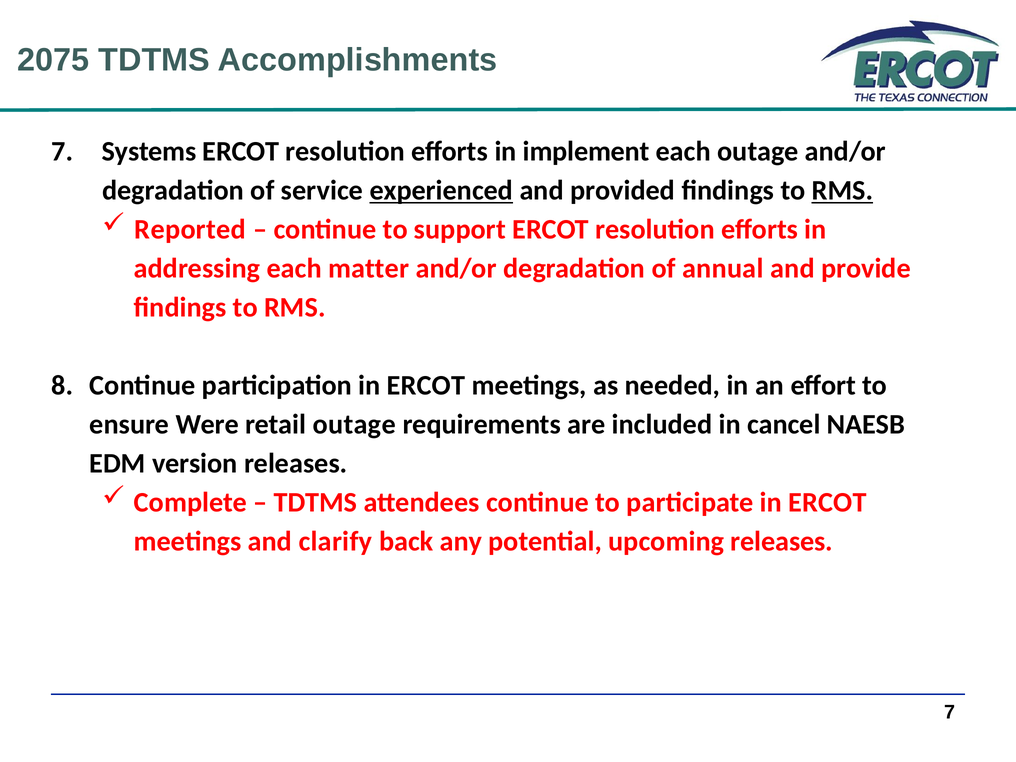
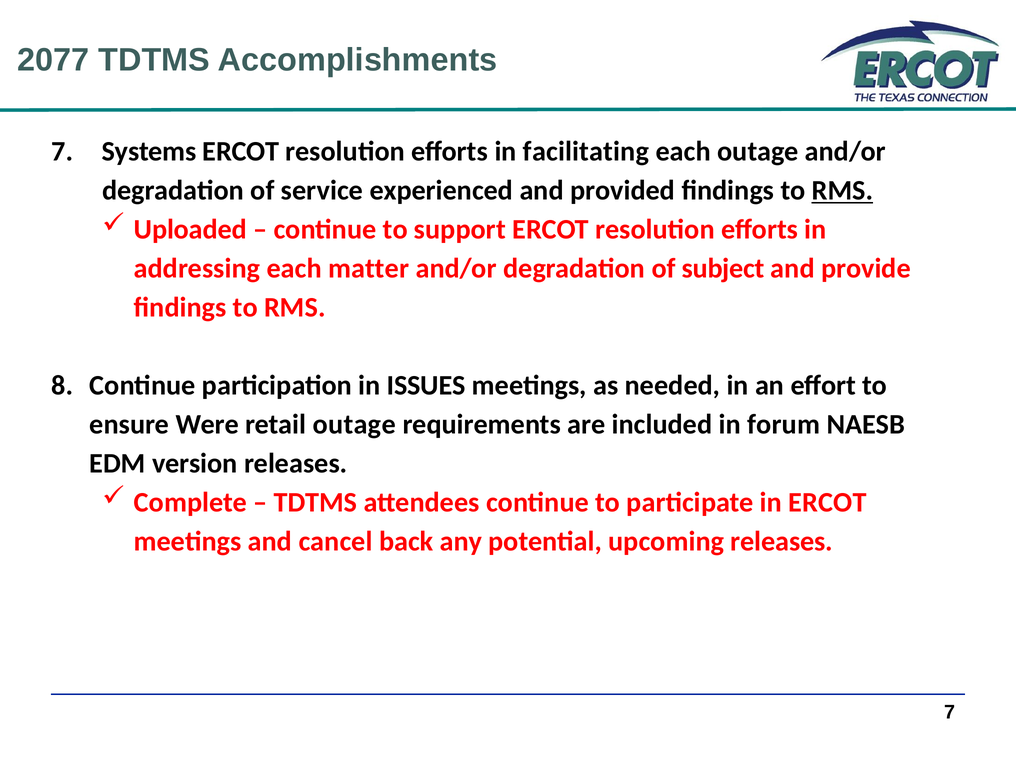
2075: 2075 -> 2077
implement: implement -> facilitating
experienced underline: present -> none
Reported: Reported -> Uploaded
annual: annual -> subject
participation in ERCOT: ERCOT -> ISSUES
cancel: cancel -> forum
clarify: clarify -> cancel
